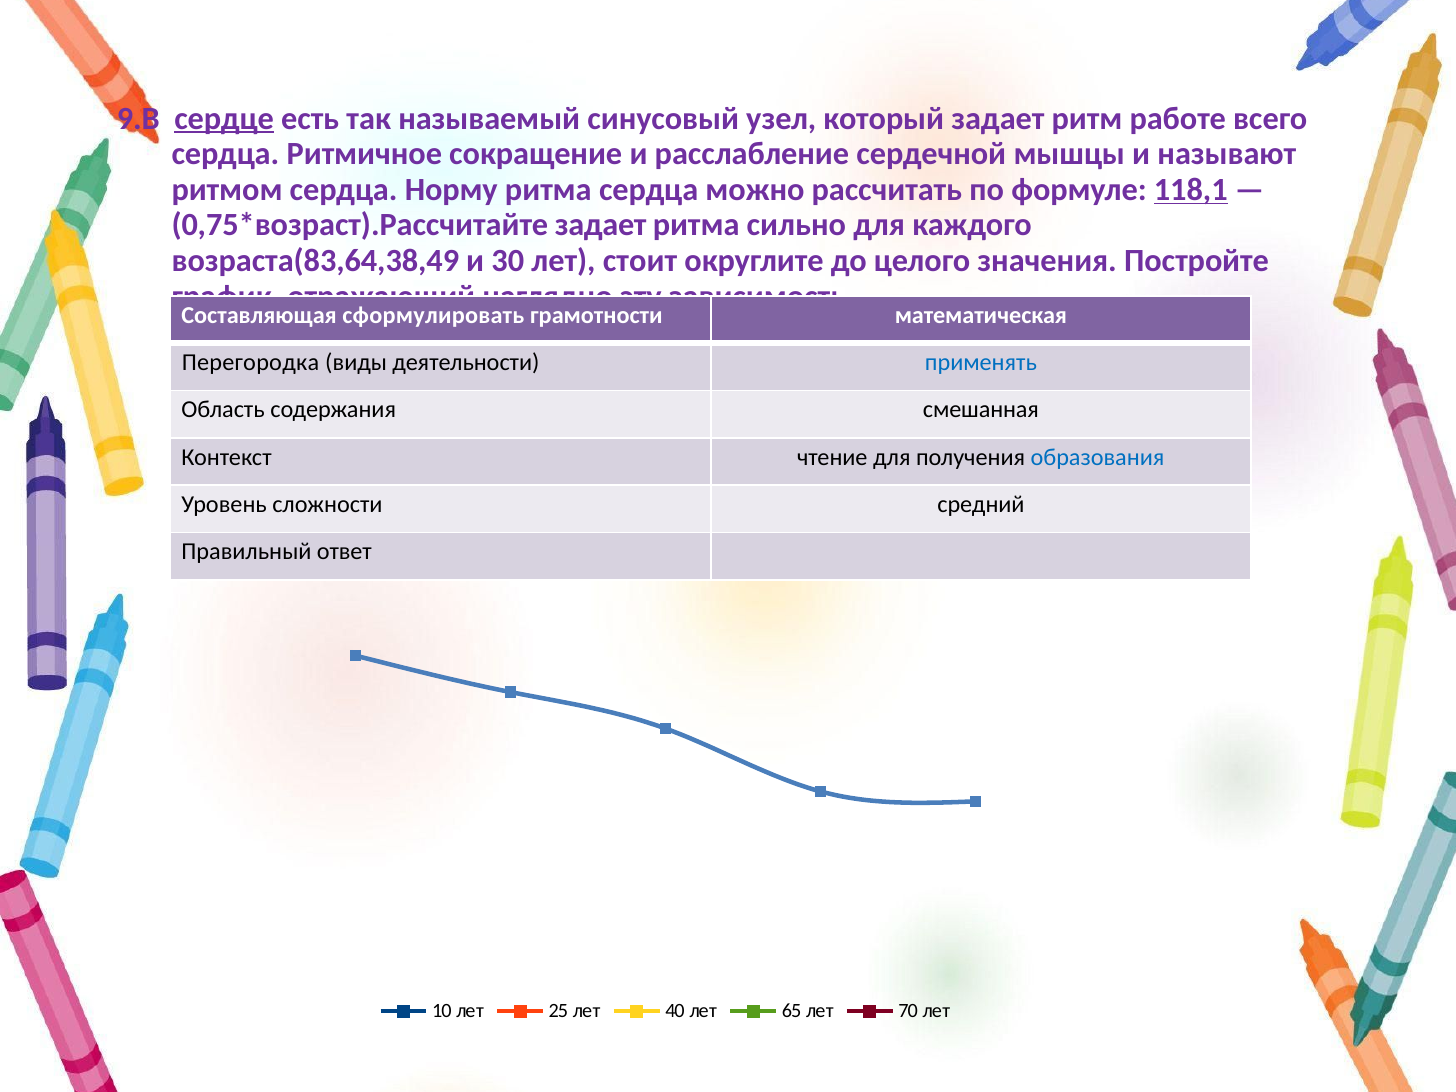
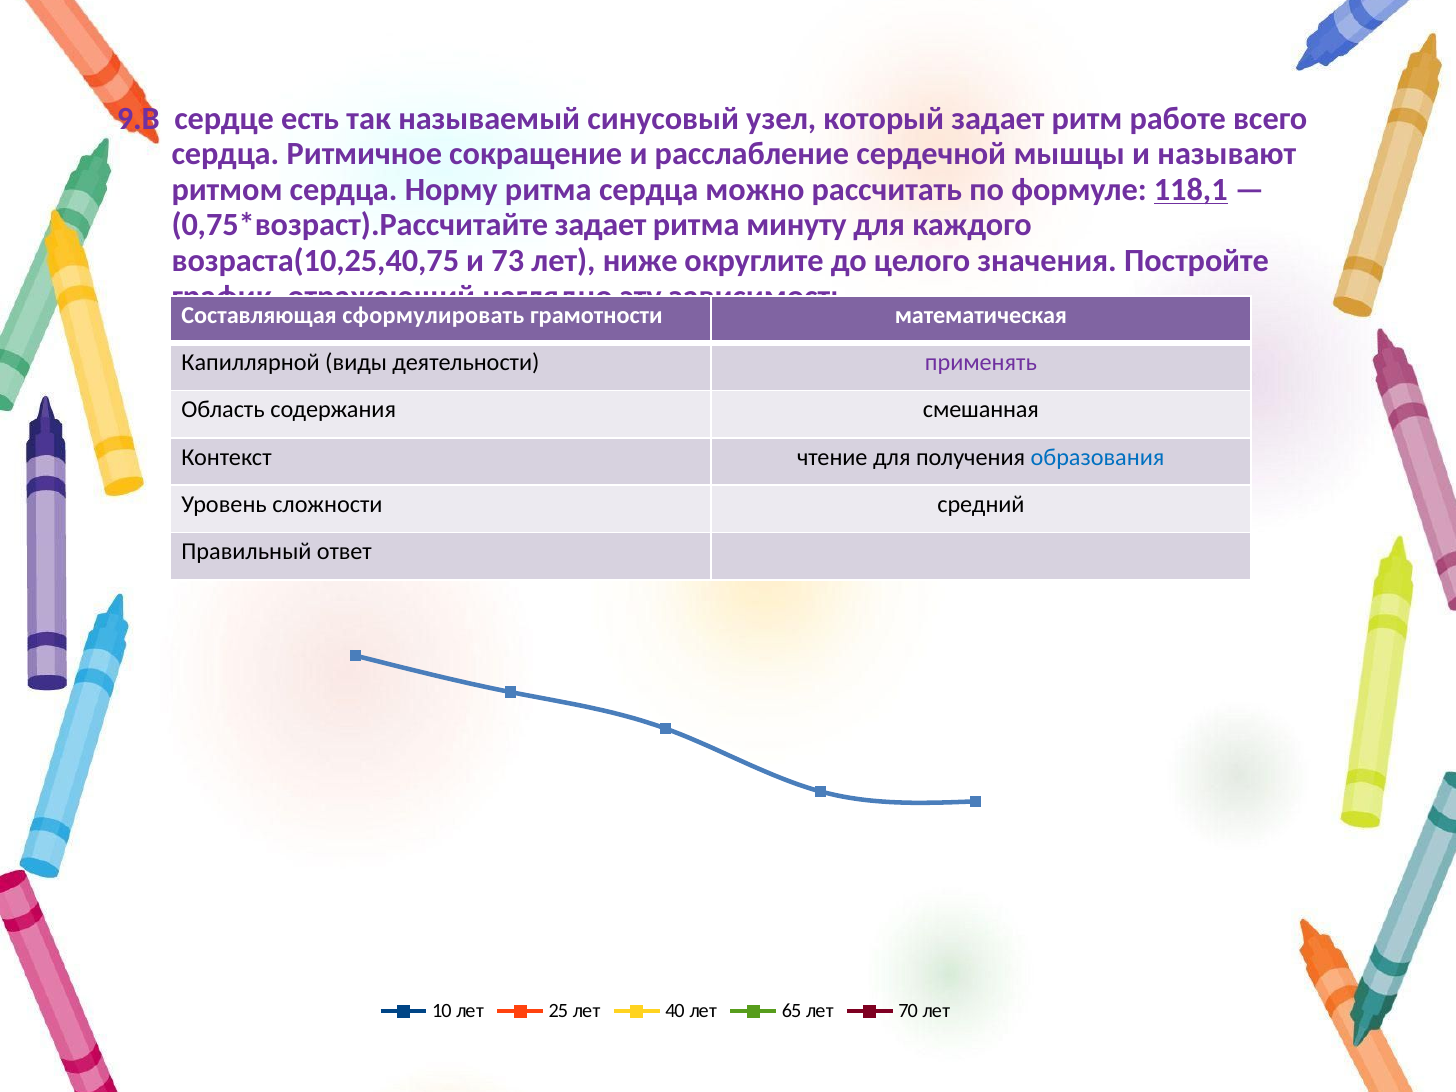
сердце underline: present -> none
сильно: сильно -> минуту
возраста(83,64,38,49: возраста(83,64,38,49 -> возраста(10,25,40,75
30: 30 -> 73
стоит: стоит -> ниже
Перегородка: Перегородка -> Капиллярной
применять colour: blue -> purple
